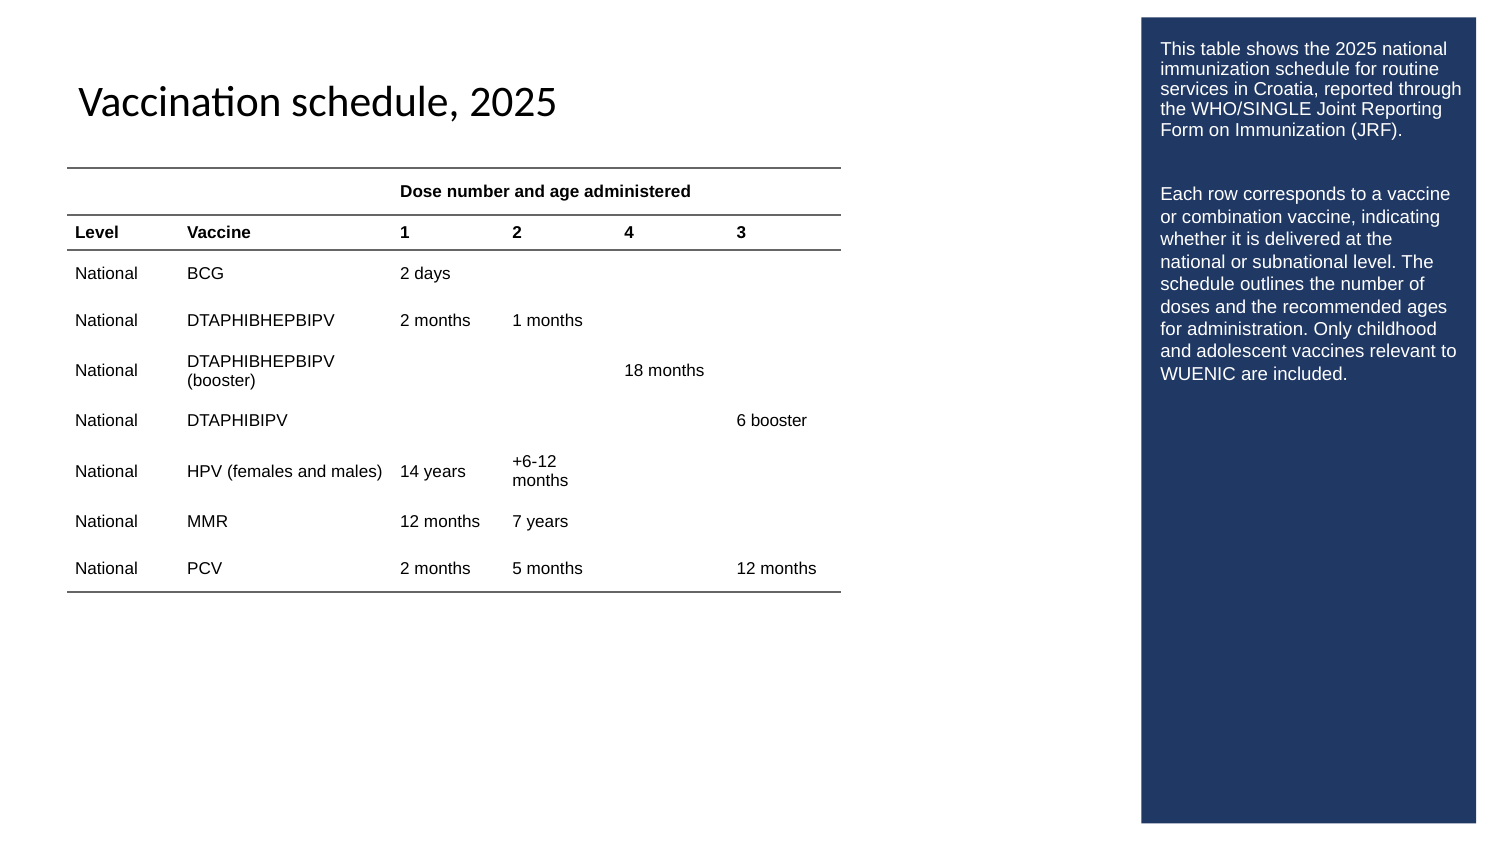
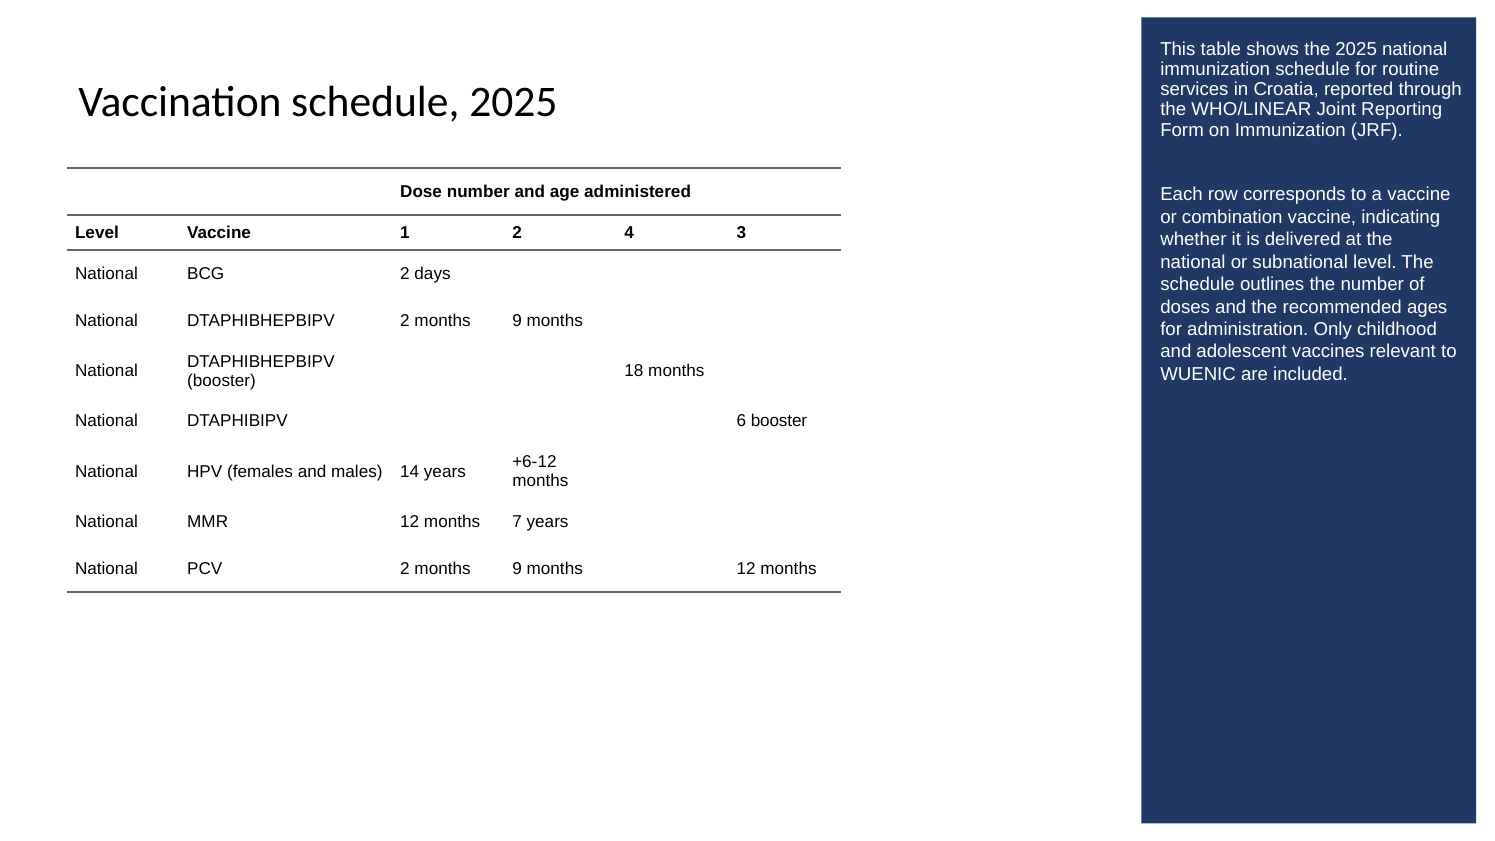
WHO/SINGLE: WHO/SINGLE -> WHO/LINEAR
DTAPHIBHEPBIPV 2 months 1: 1 -> 9
PCV 2 months 5: 5 -> 9
